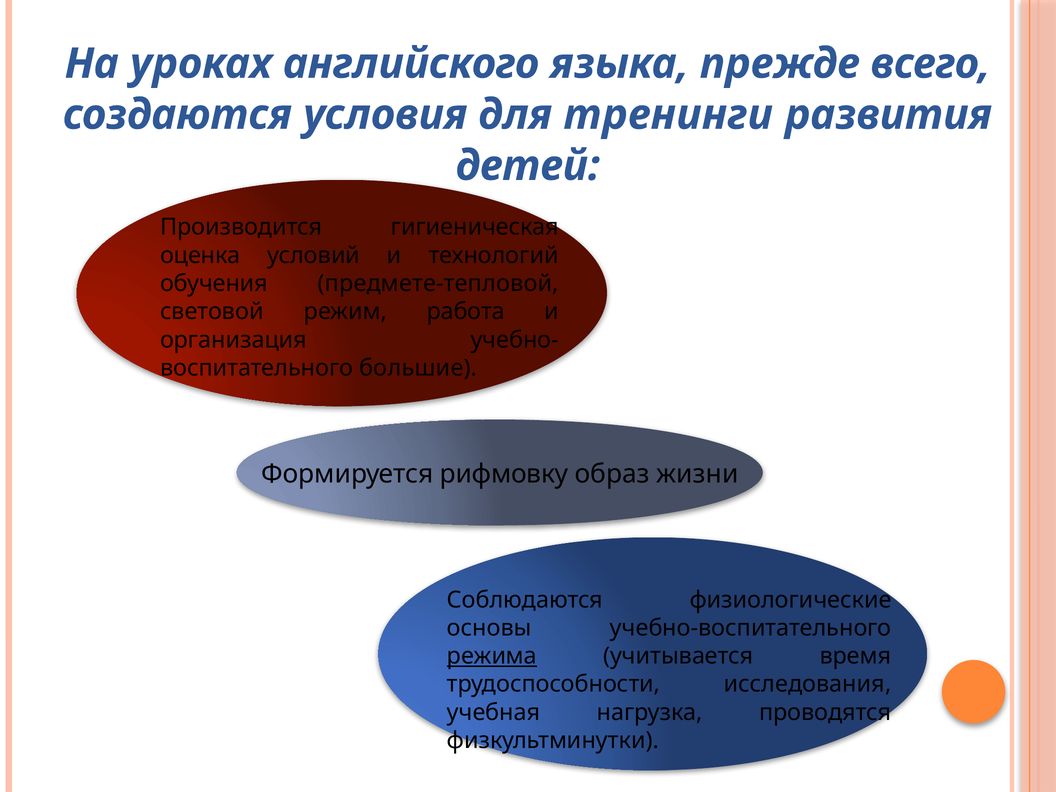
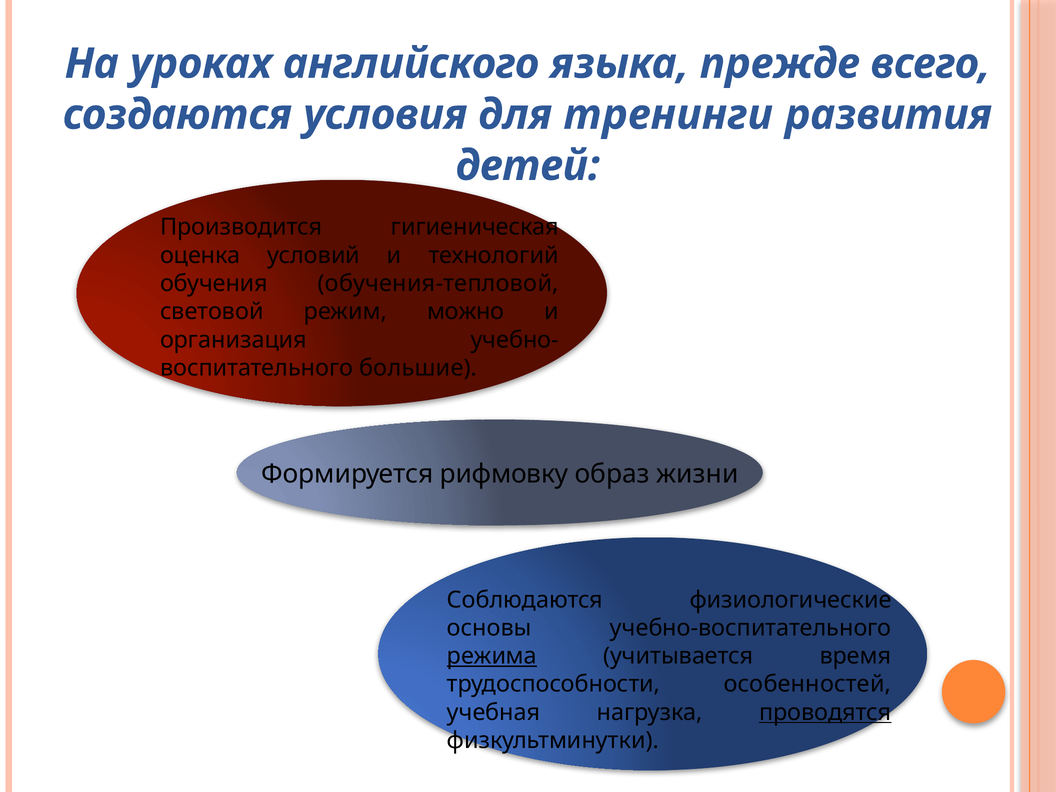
предмете-тепловой: предмете-тепловой -> обучения-тепловой
работа: работа -> можно
исследования: исследования -> особенностей
проводятся underline: none -> present
